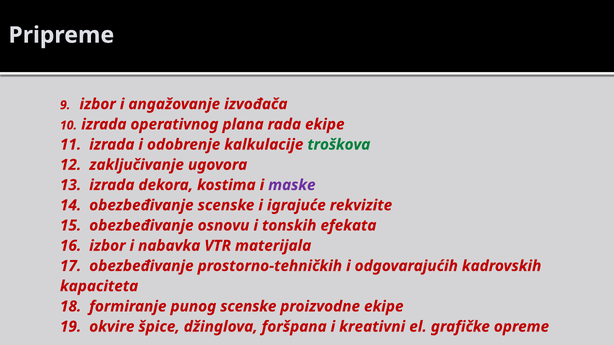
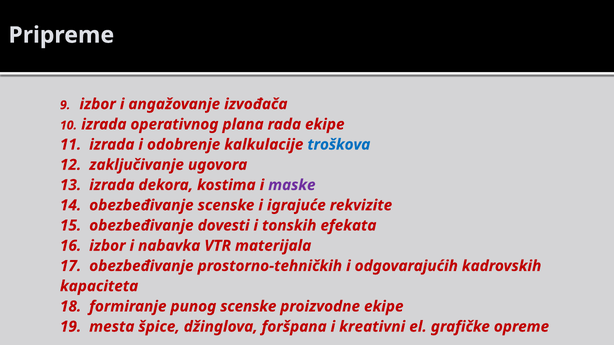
troškova colour: green -> blue
osnovu: osnovu -> dovesti
okvire: okvire -> mesta
